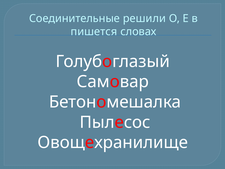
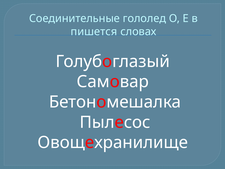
решили: решили -> гололед
